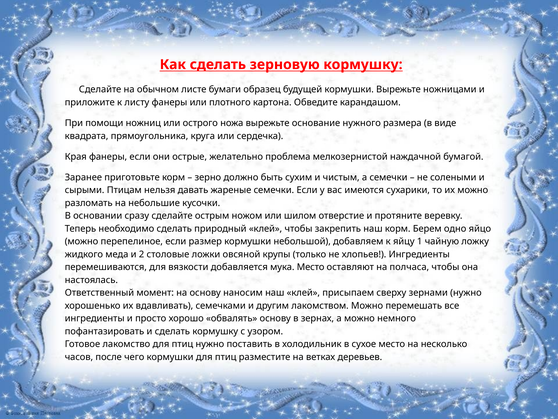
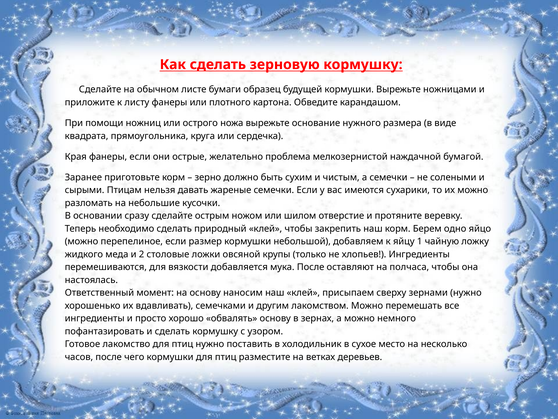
мука Место: Место -> После
